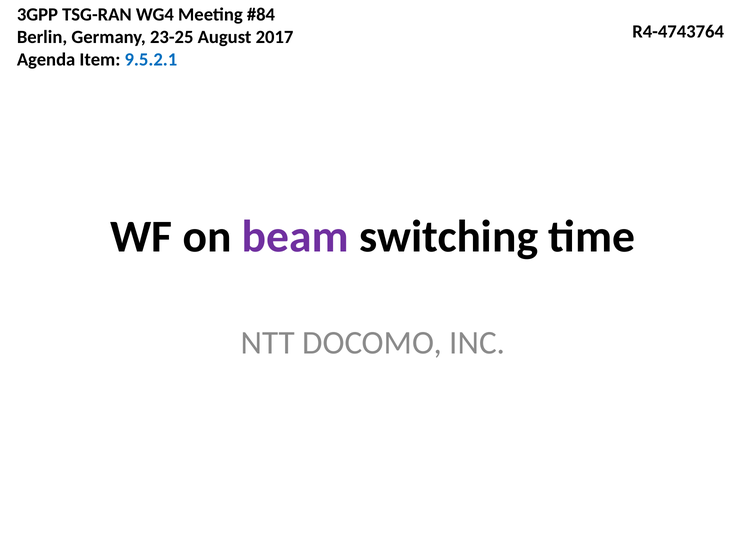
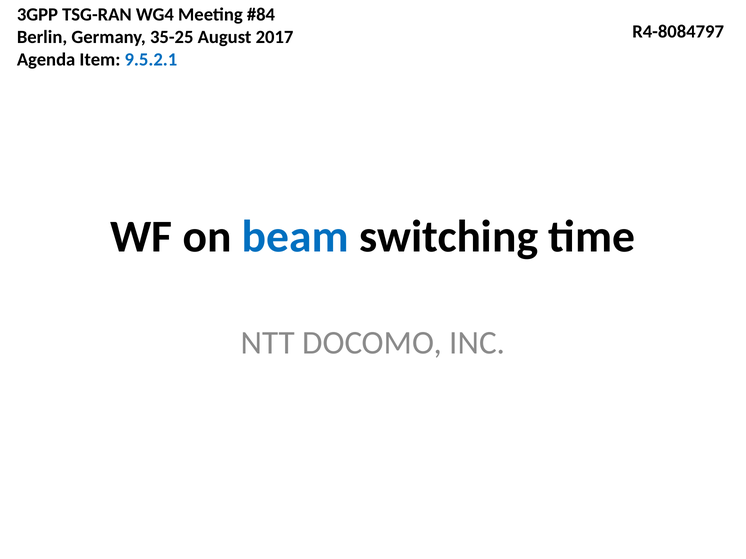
R4-4743764: R4-4743764 -> R4-8084797
23-25: 23-25 -> 35-25
beam colour: purple -> blue
